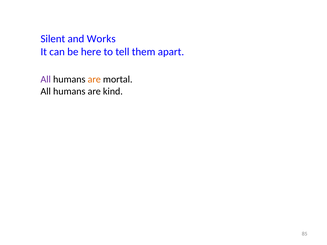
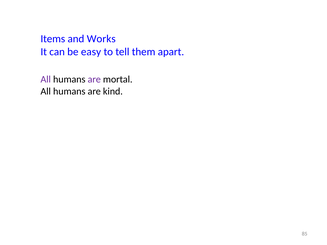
Silent: Silent -> Items
here: here -> easy
are at (94, 79) colour: orange -> purple
